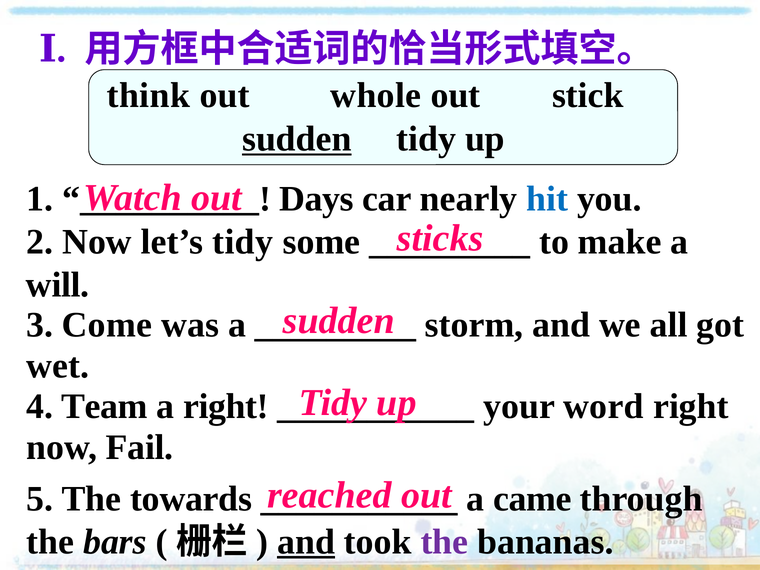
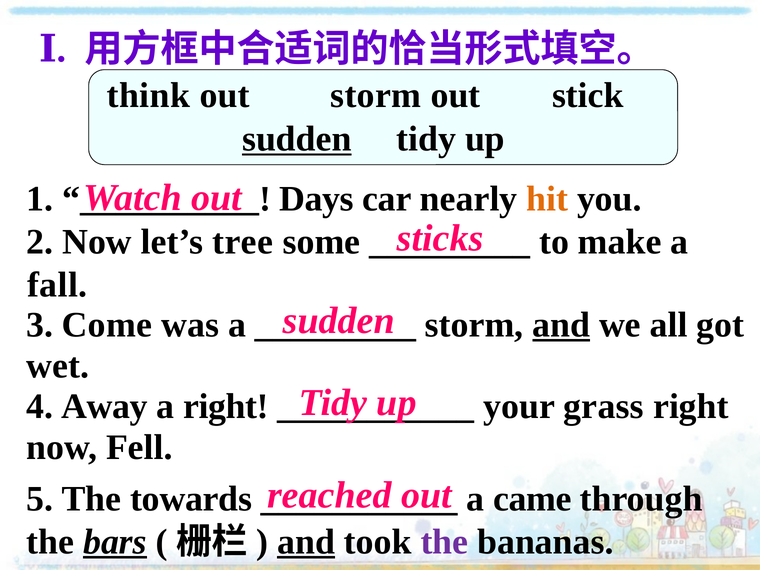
out whole: whole -> storm
hit colour: blue -> orange
let’s tidy: tidy -> tree
will: will -> fall
and at (561, 325) underline: none -> present
Team: Team -> Away
word: word -> grass
Fail: Fail -> Fell
bars underline: none -> present
